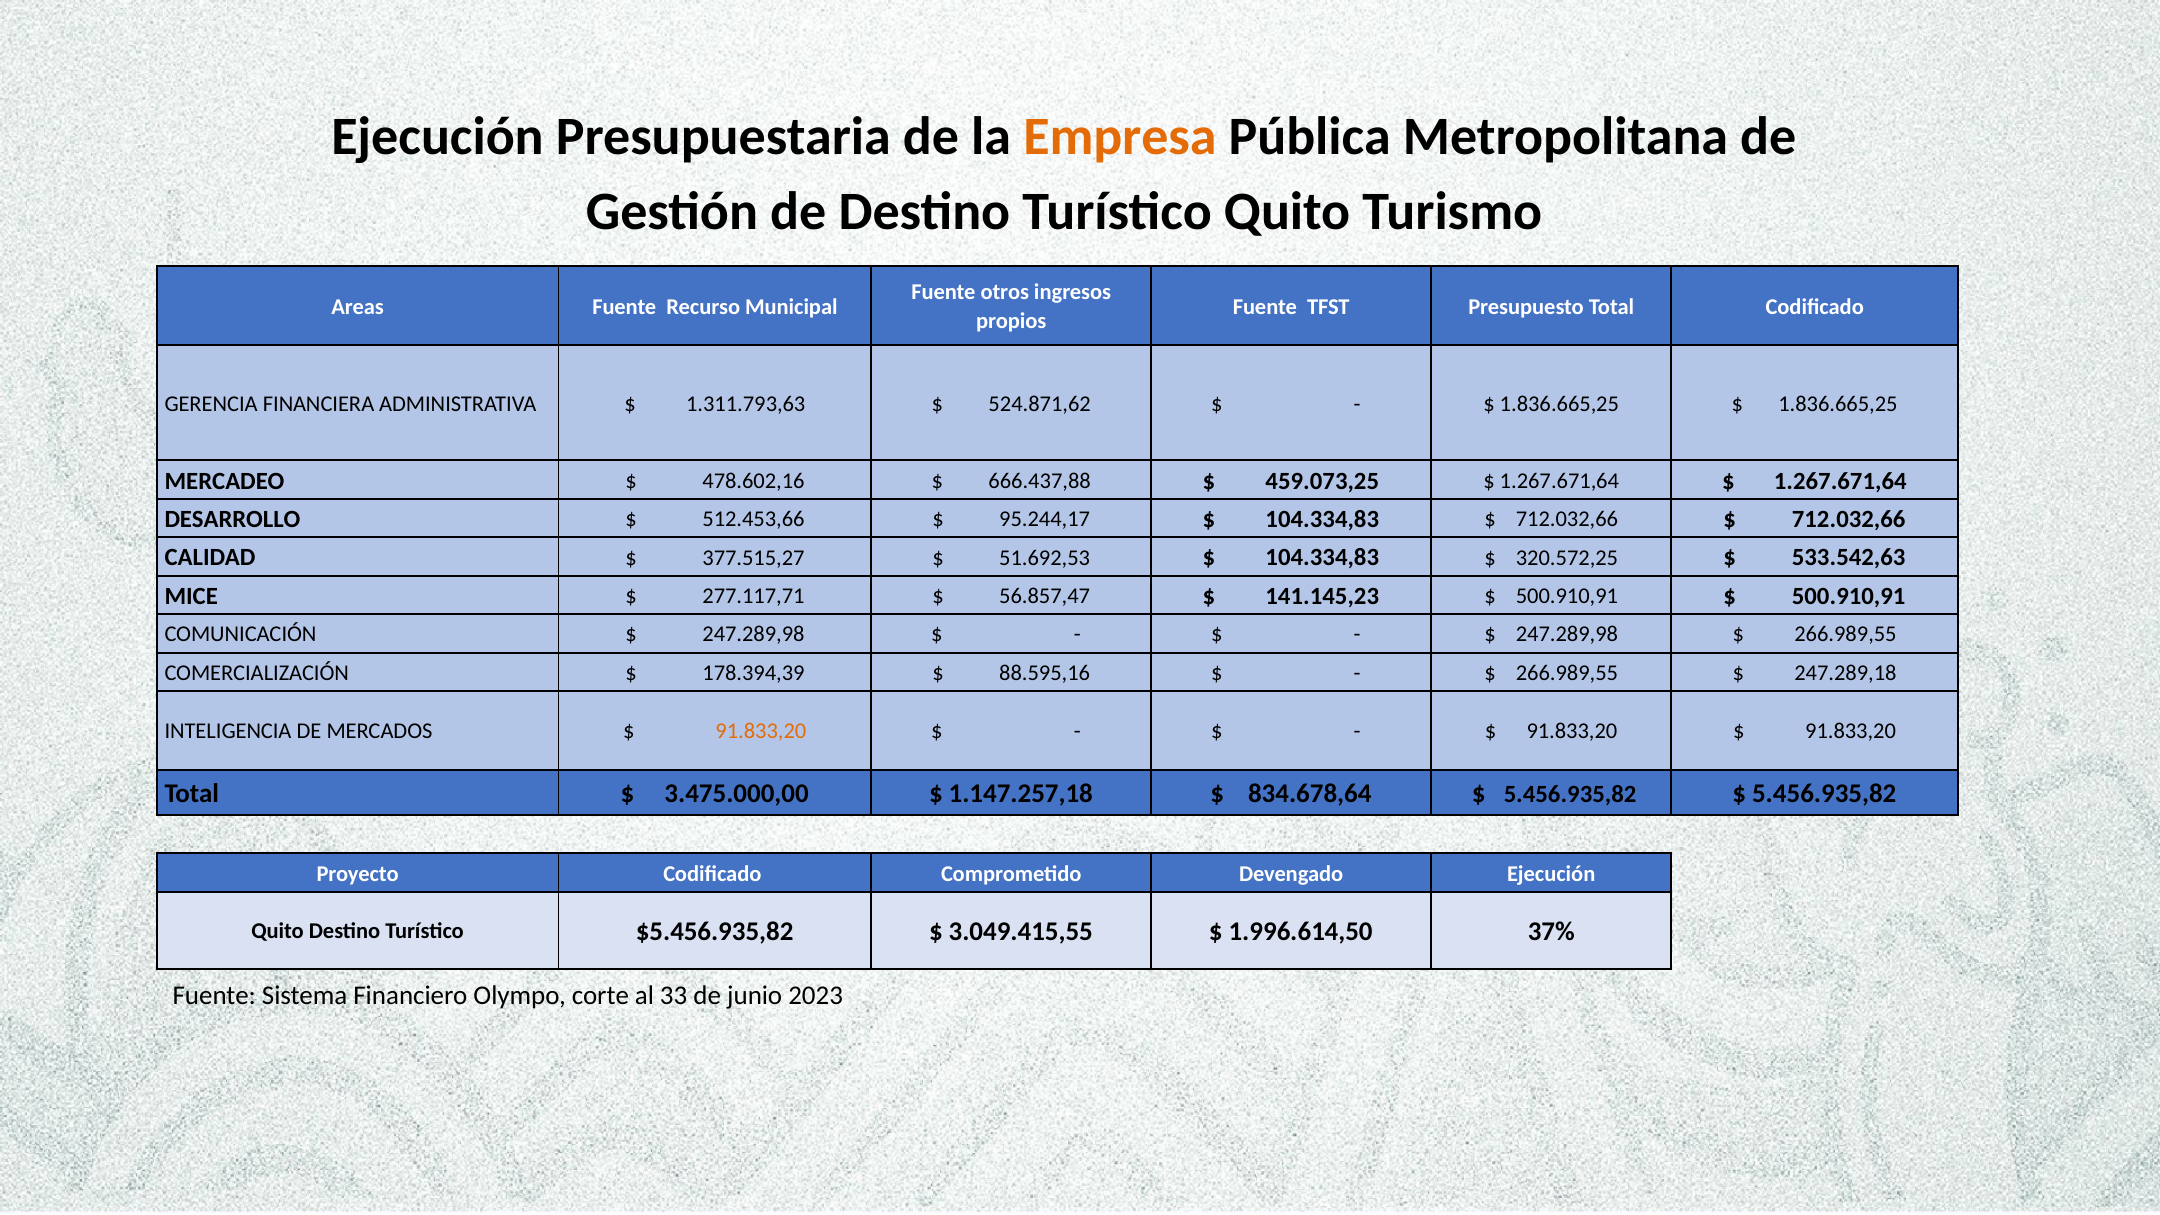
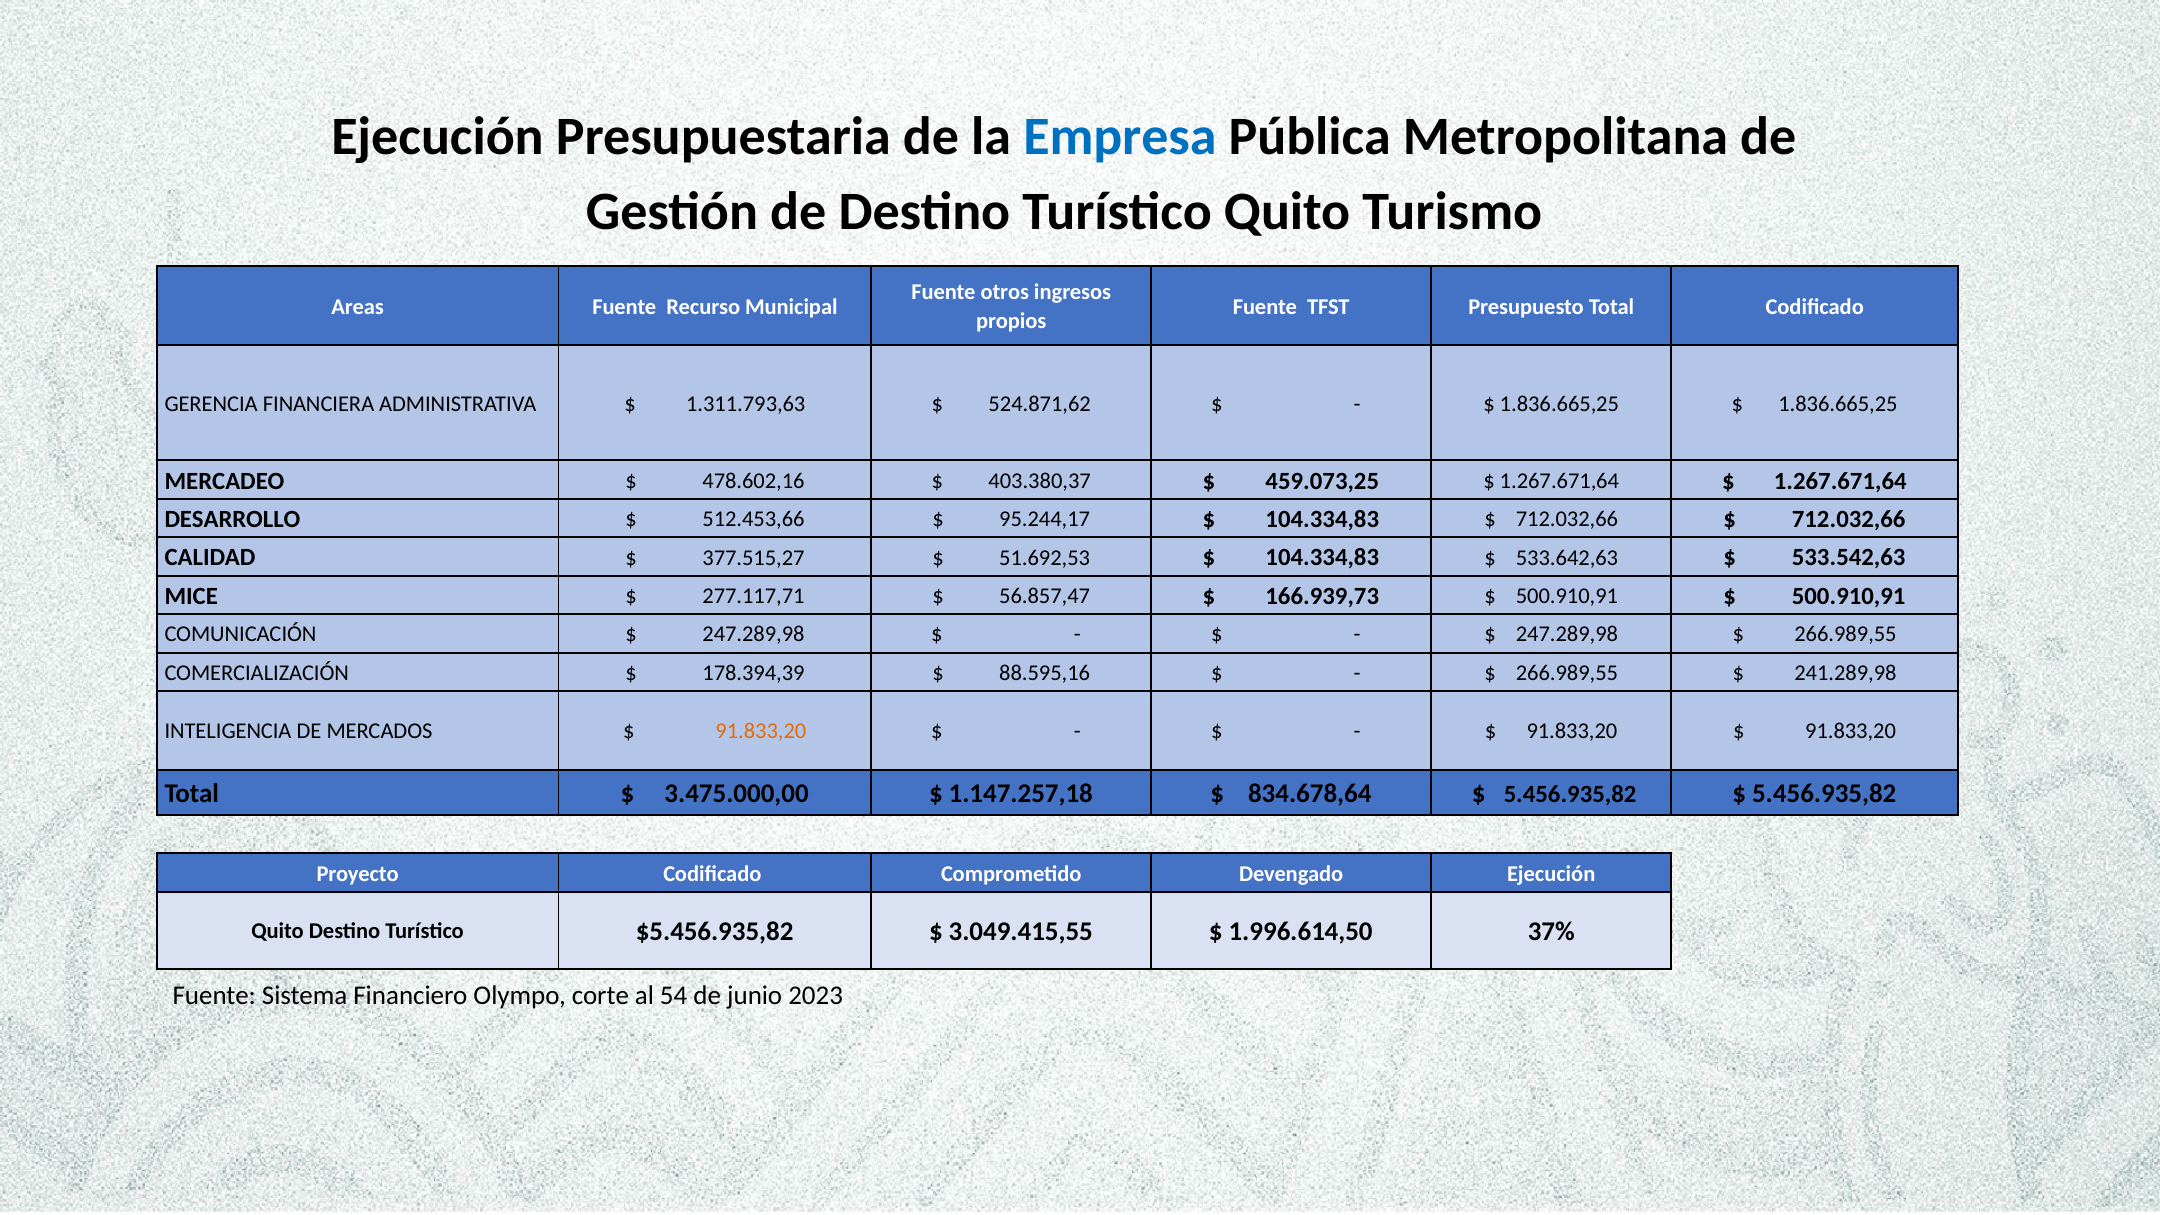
Empresa colour: orange -> blue
666.437,88: 666.437,88 -> 403.380,37
320.572,25: 320.572,25 -> 533.642,63
141.145,23: 141.145,23 -> 166.939,73
247.289,18: 247.289,18 -> 241.289,98
33: 33 -> 54
